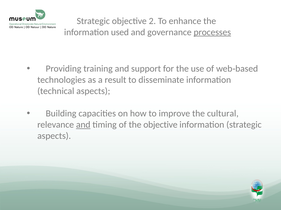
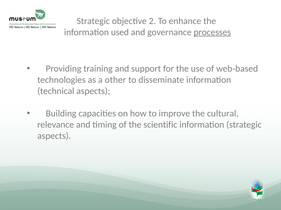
result: result -> other
and at (83, 125) underline: present -> none
the objective: objective -> scientific
